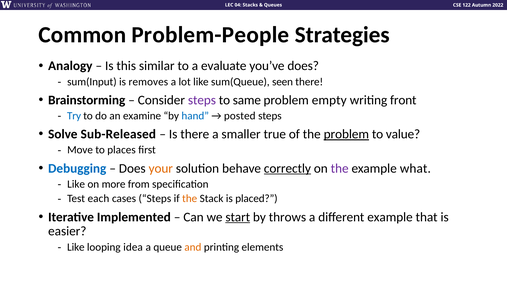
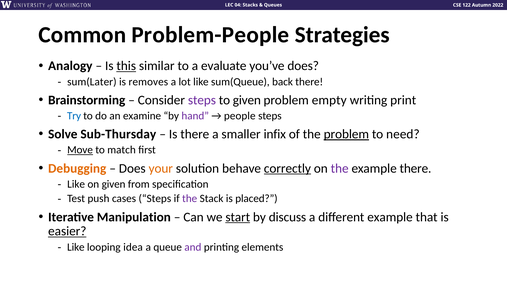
this underline: none -> present
sum(Input: sum(Input -> sum(Later
seen: seen -> back
to same: same -> given
front: front -> print
hand colour: blue -> purple
posted: posted -> people
Sub-Released: Sub-Released -> Sub-Thursday
true: true -> infix
value: value -> need
Move underline: none -> present
places: places -> match
Debugging colour: blue -> orange
example what: what -> there
on more: more -> given
each: each -> push
the at (190, 199) colour: orange -> purple
Implemented: Implemented -> Manipulation
throws: throws -> discuss
easier underline: none -> present
and colour: orange -> purple
